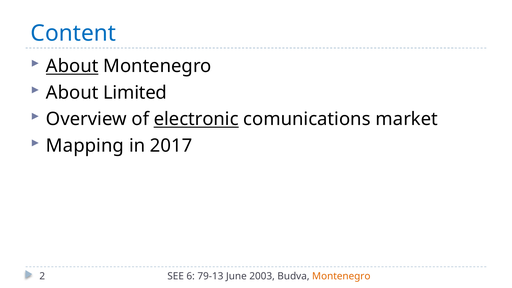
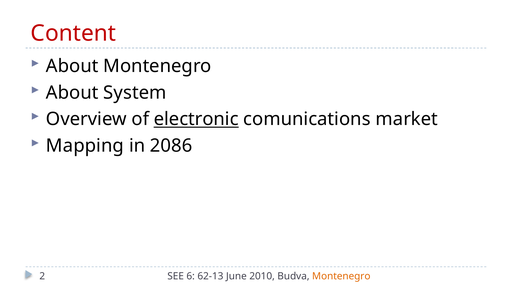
Content colour: blue -> red
About at (72, 66) underline: present -> none
Limited: Limited -> System
2017: 2017 -> 2086
79-13: 79-13 -> 62-13
2003: 2003 -> 2010
